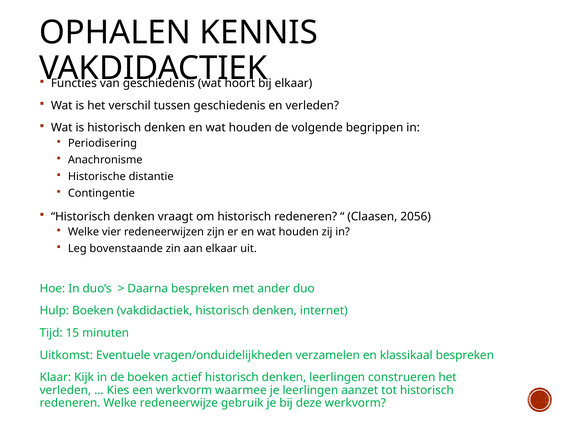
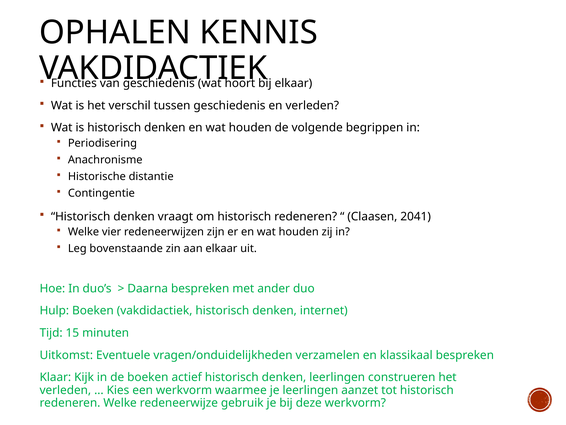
2056: 2056 -> 2041
